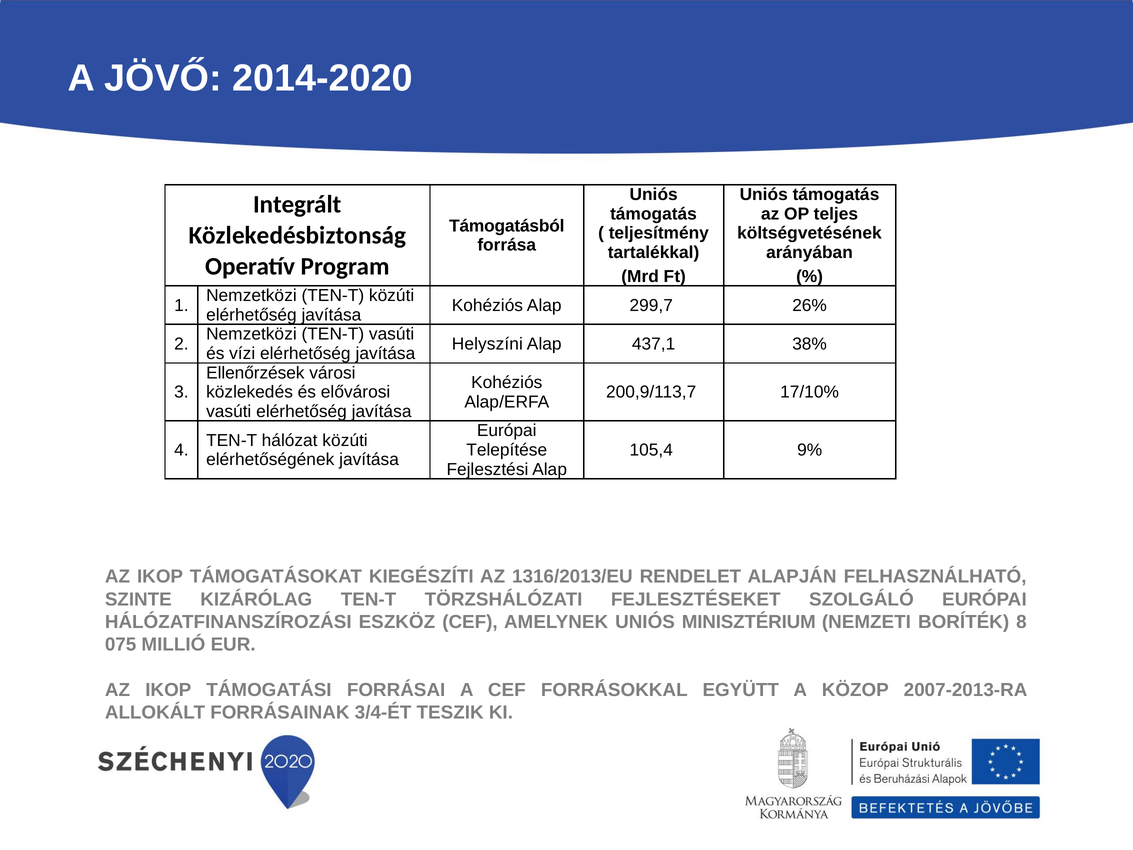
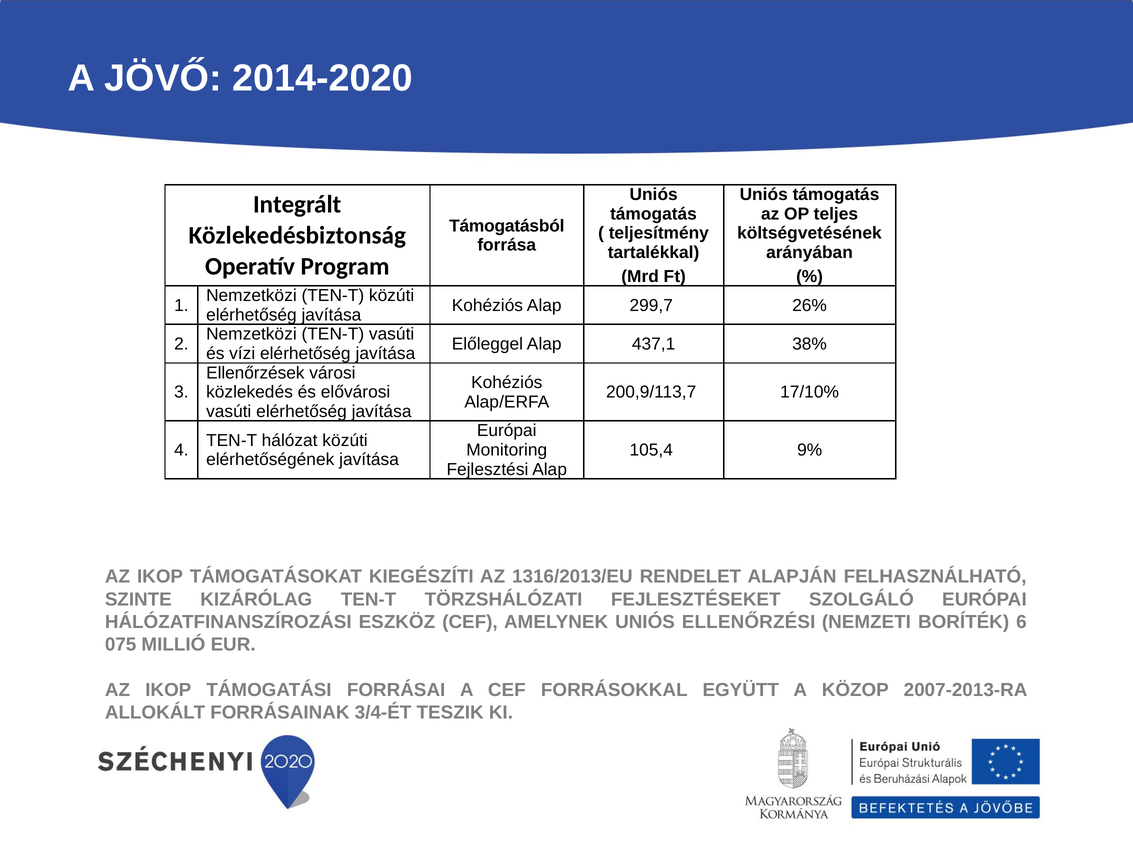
Helyszíni: Helyszíni -> Előleggel
Telepítése: Telepítése -> Monitoring
MINISZTÉRIUM: MINISZTÉRIUM -> ELLENŐRZÉSI
8: 8 -> 6
